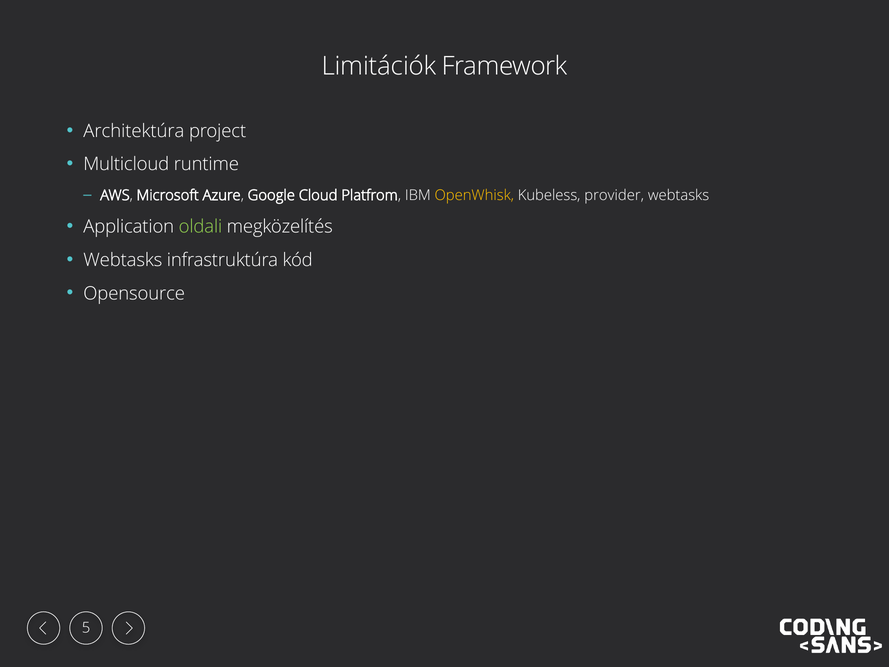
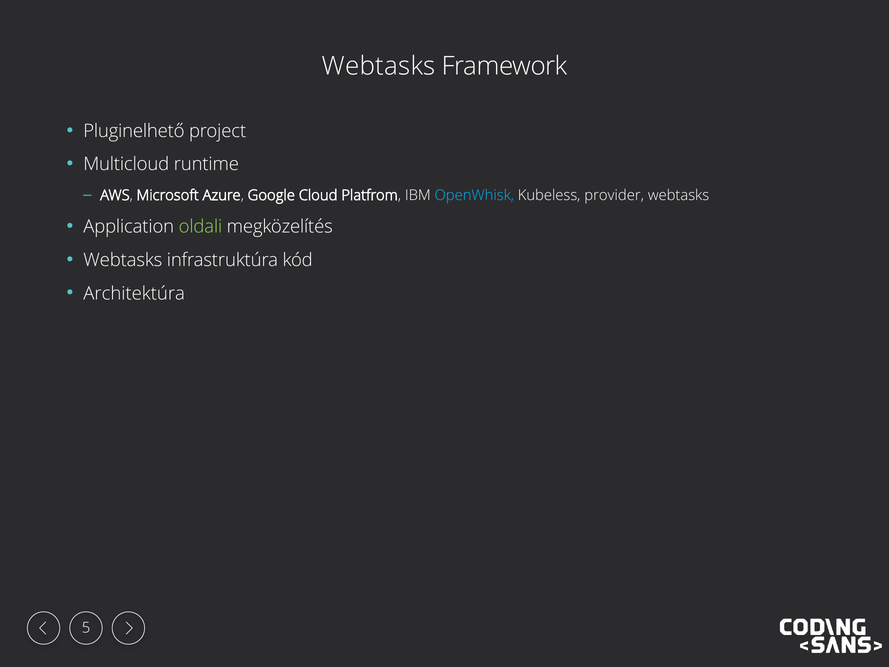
Limitációk at (379, 66): Limitációk -> Webtasks
Architektúra: Architektúra -> Pluginelhető
OpenWhisk colour: yellow -> light blue
Opensource: Opensource -> Architektúra
